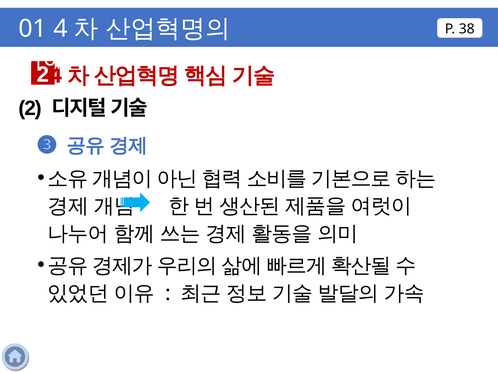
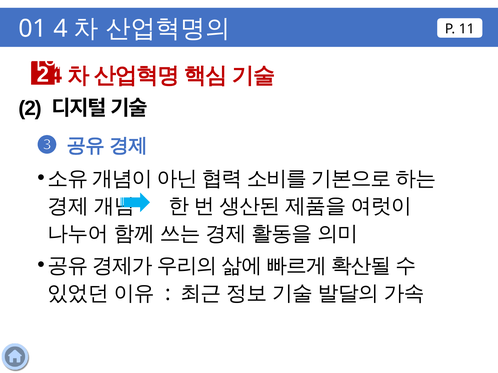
38: 38 -> 11
